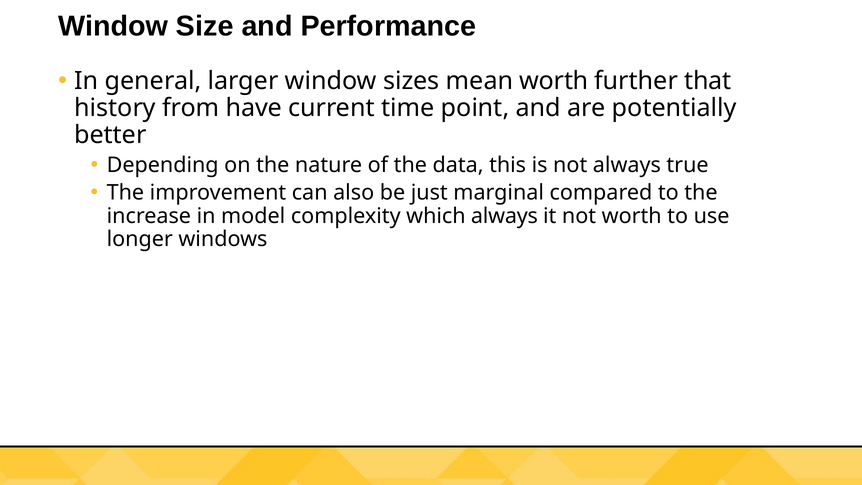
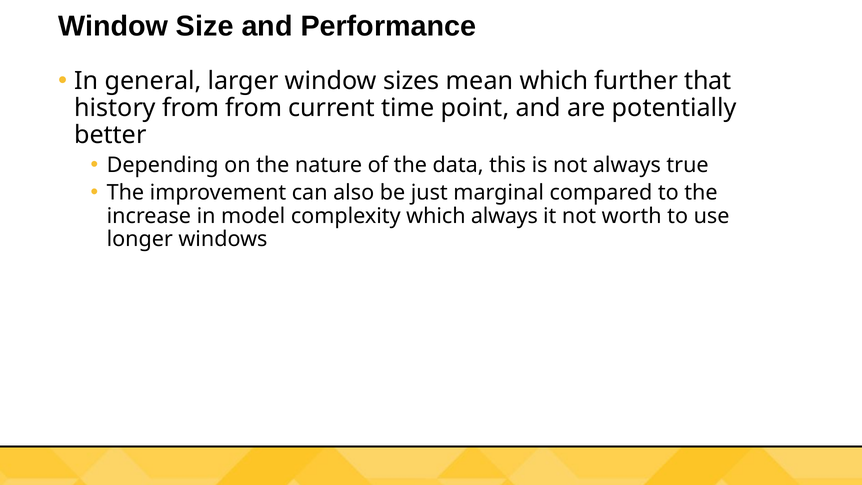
mean worth: worth -> which
from have: have -> from
